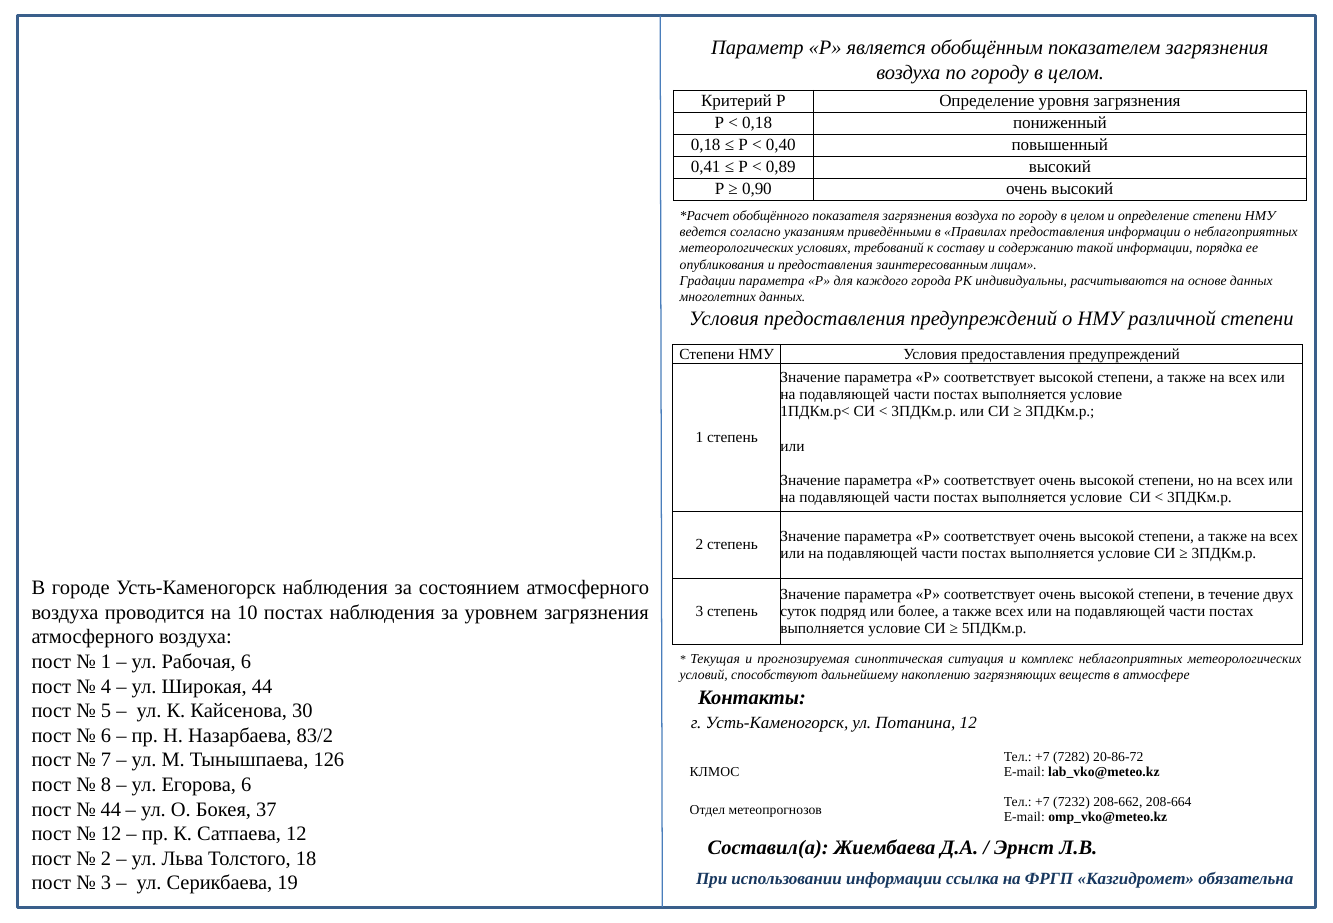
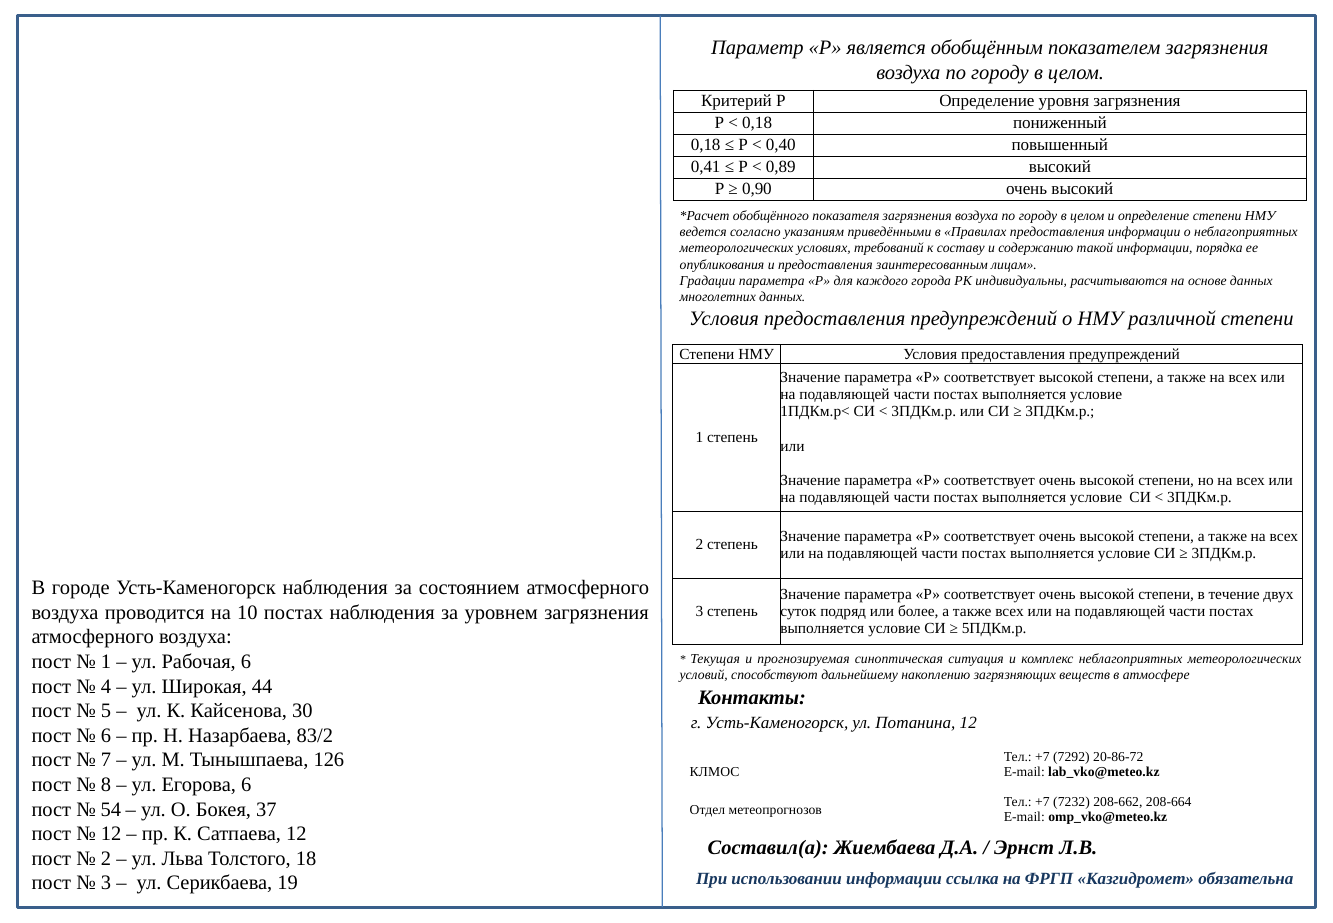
7282: 7282 -> 7292
44 at (111, 809): 44 -> 54
